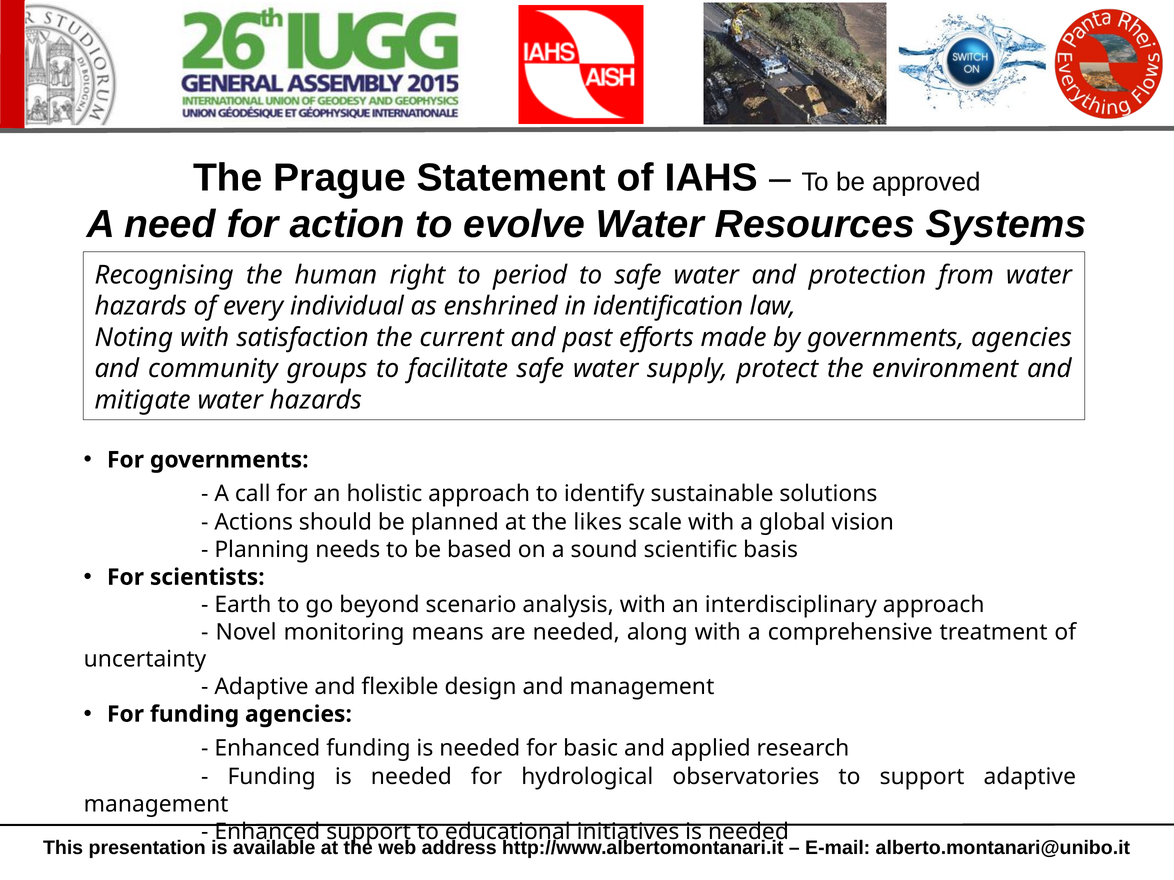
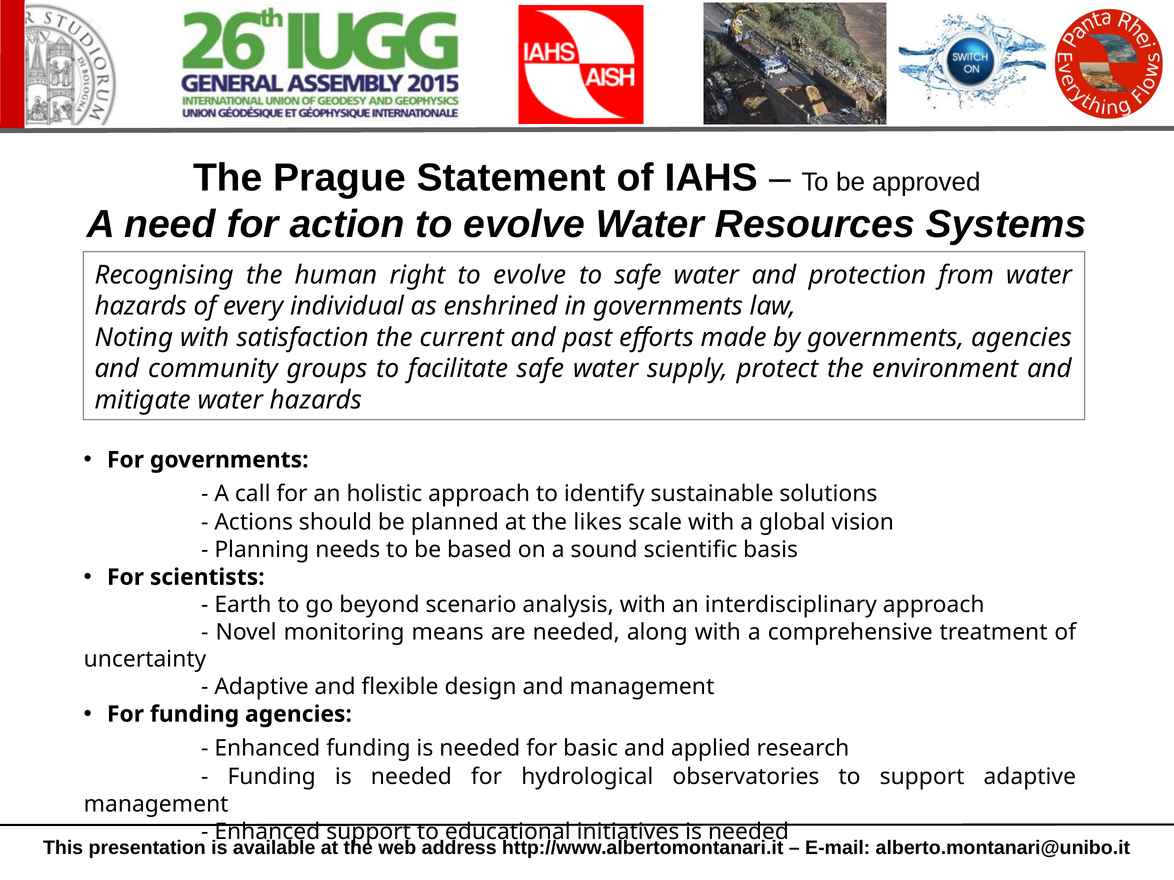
right to period: period -> evolve
in identification: identification -> governments
